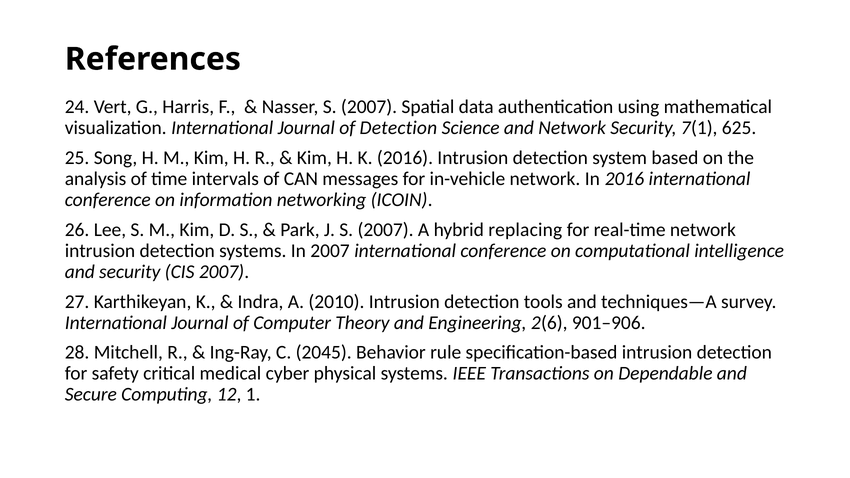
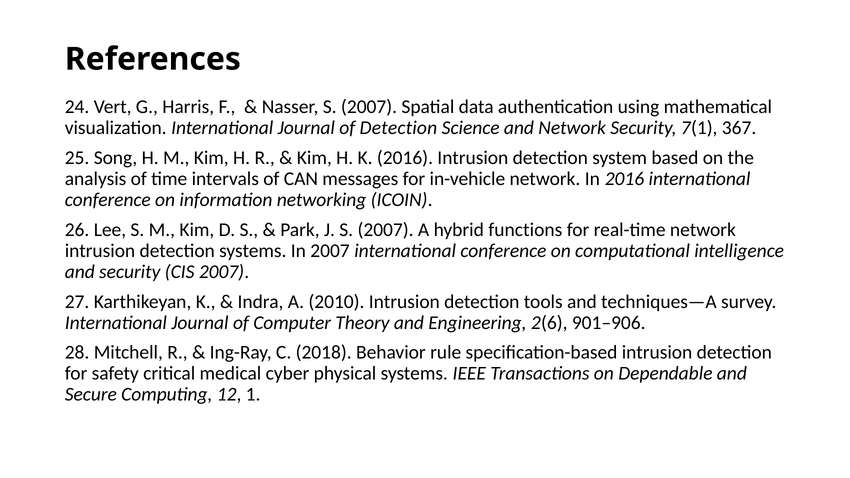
625: 625 -> 367
replacing: replacing -> functions
2045: 2045 -> 2018
